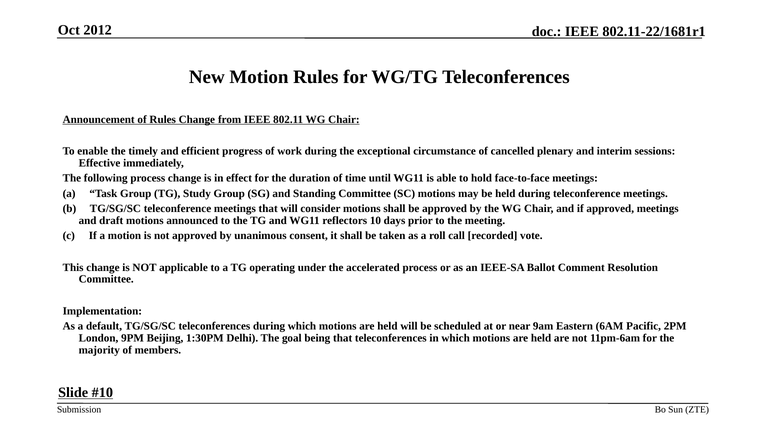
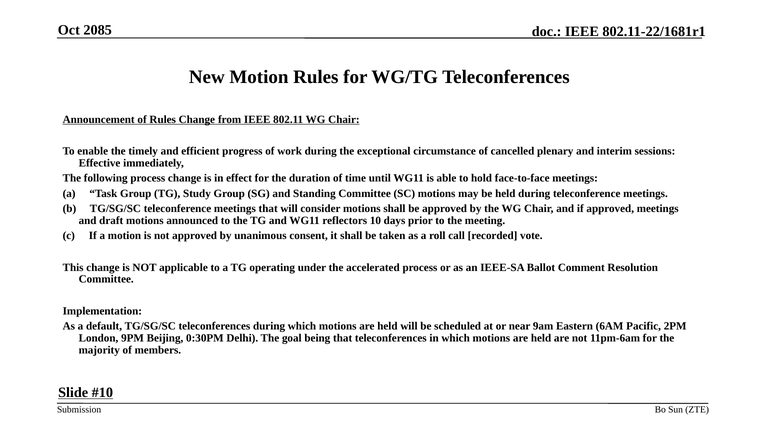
2012: 2012 -> 2085
1:30PM: 1:30PM -> 0:30PM
